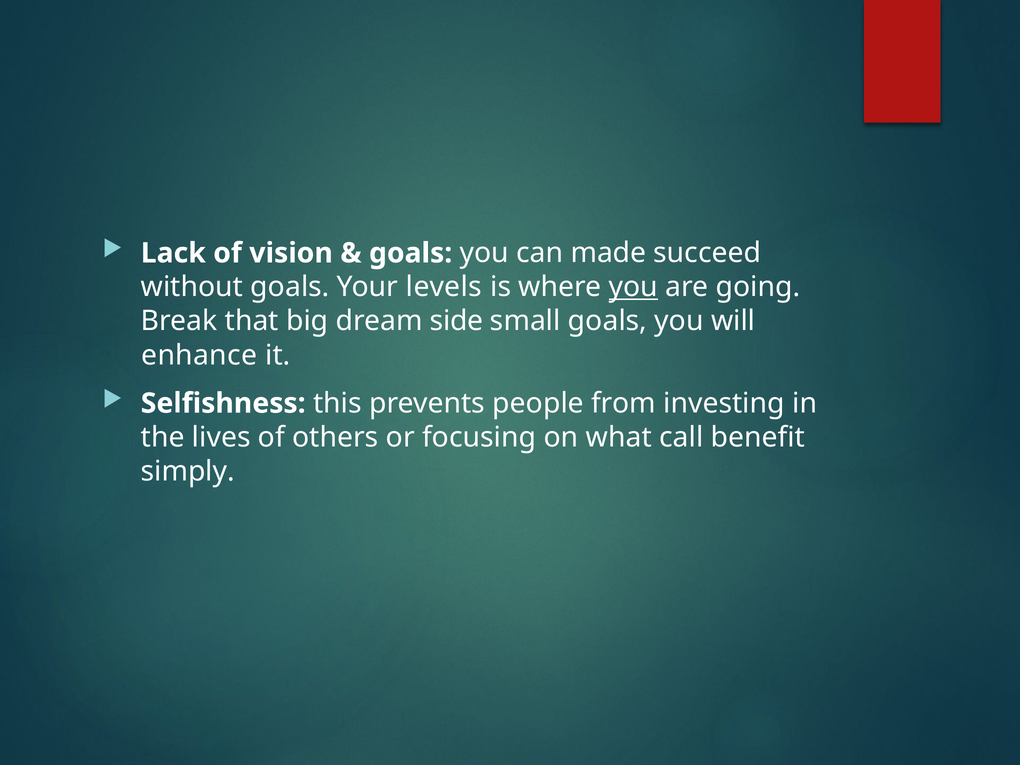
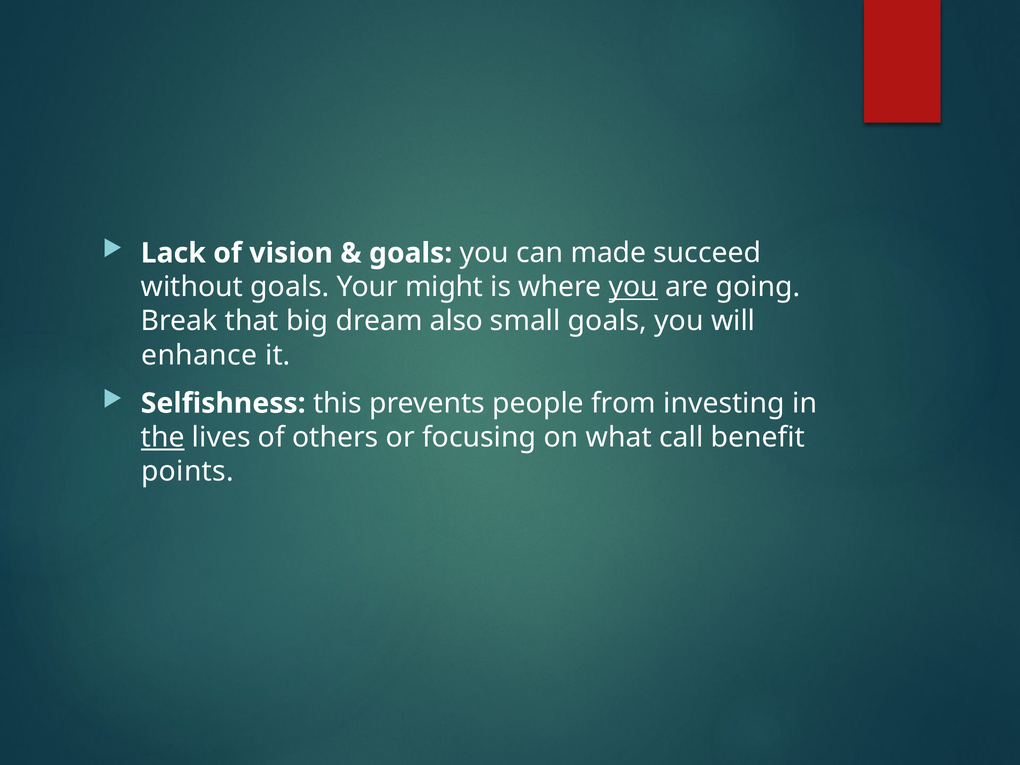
levels: levels -> might
side: side -> also
the underline: none -> present
simply: simply -> points
